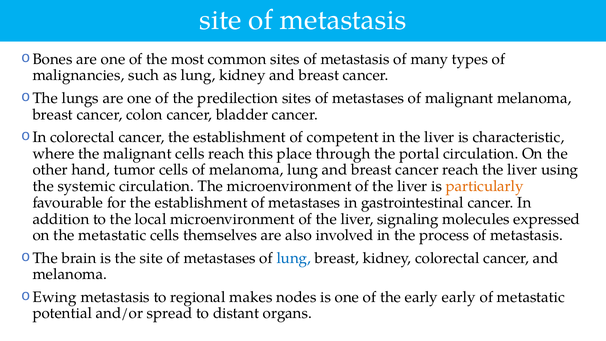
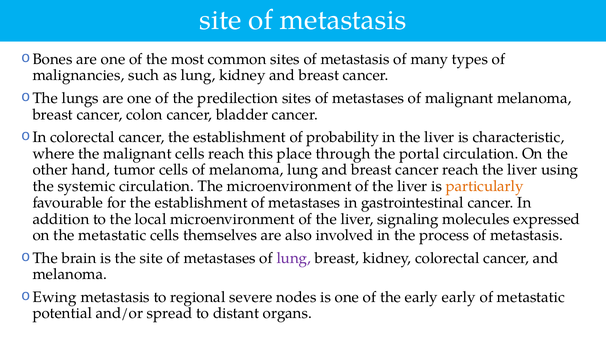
competent: competent -> probability
lung at (294, 258) colour: blue -> purple
makes: makes -> severe
